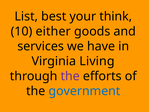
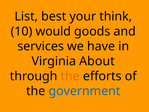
either: either -> would
Living: Living -> About
the at (70, 76) colour: purple -> orange
